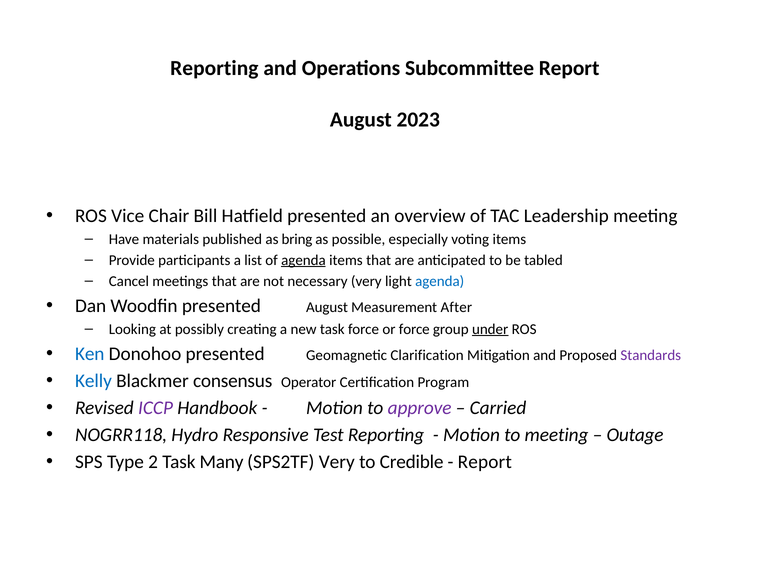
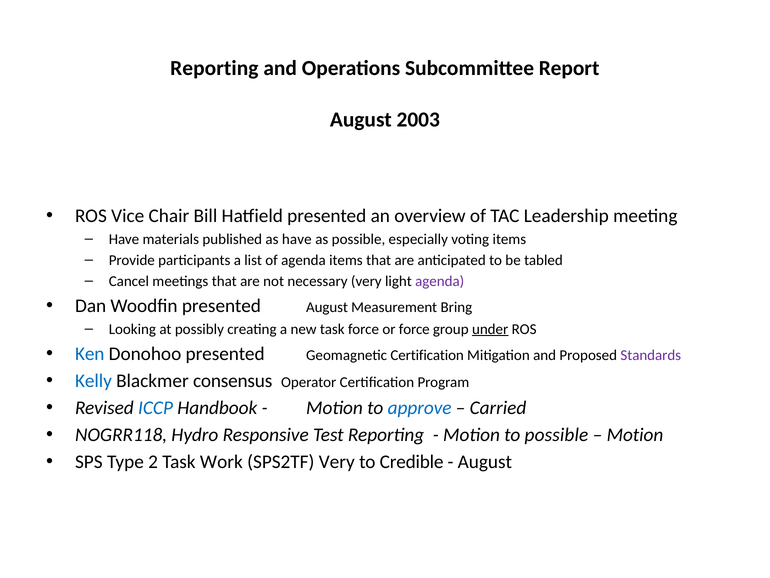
2023: 2023 -> 2003
as bring: bring -> have
agenda at (303, 260) underline: present -> none
agenda at (440, 281) colour: blue -> purple
After: After -> Bring
Geomagnetic Clarification: Clarification -> Certification
ICCP colour: purple -> blue
approve colour: purple -> blue
to meeting: meeting -> possible
Outage at (635, 434): Outage -> Motion
Many: Many -> Work
Report at (485, 461): Report -> August
